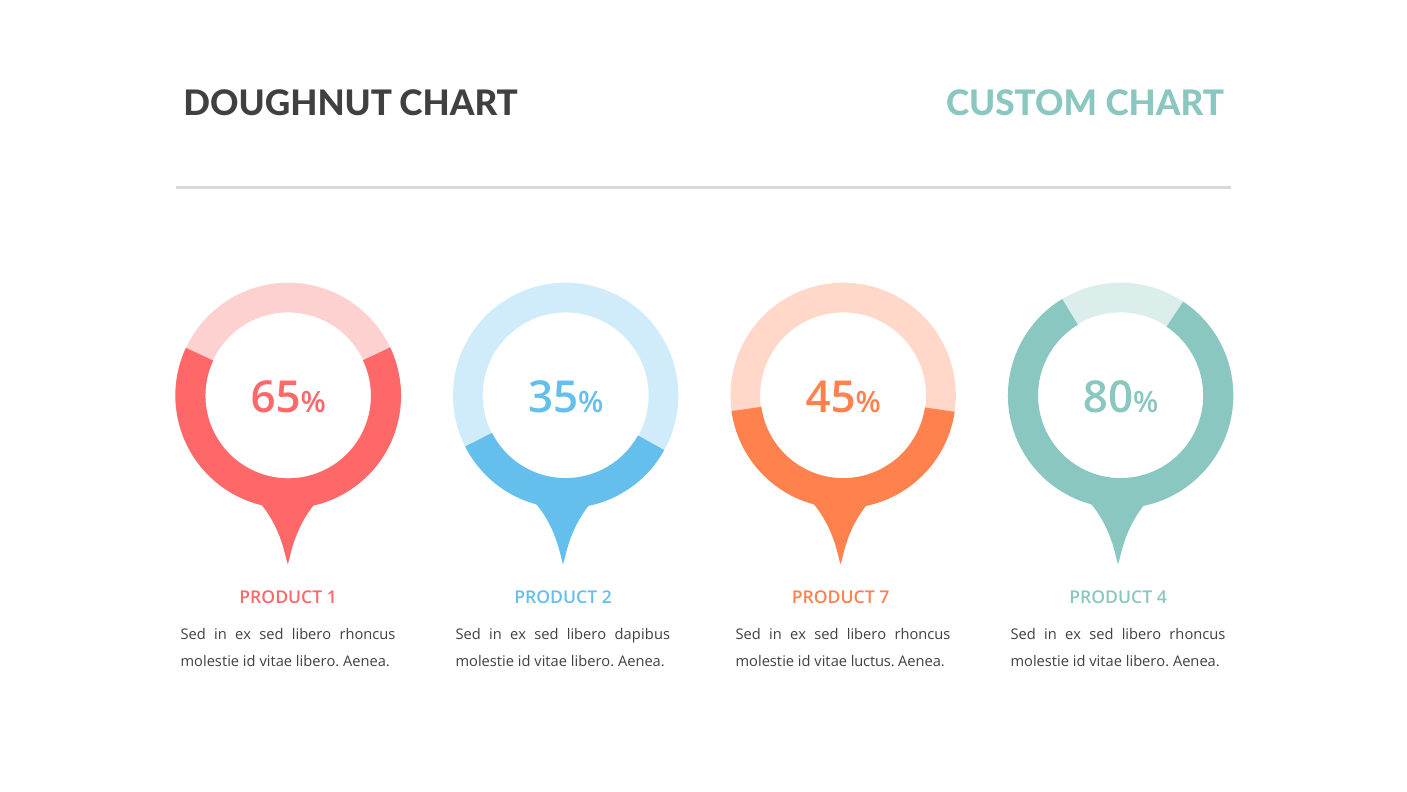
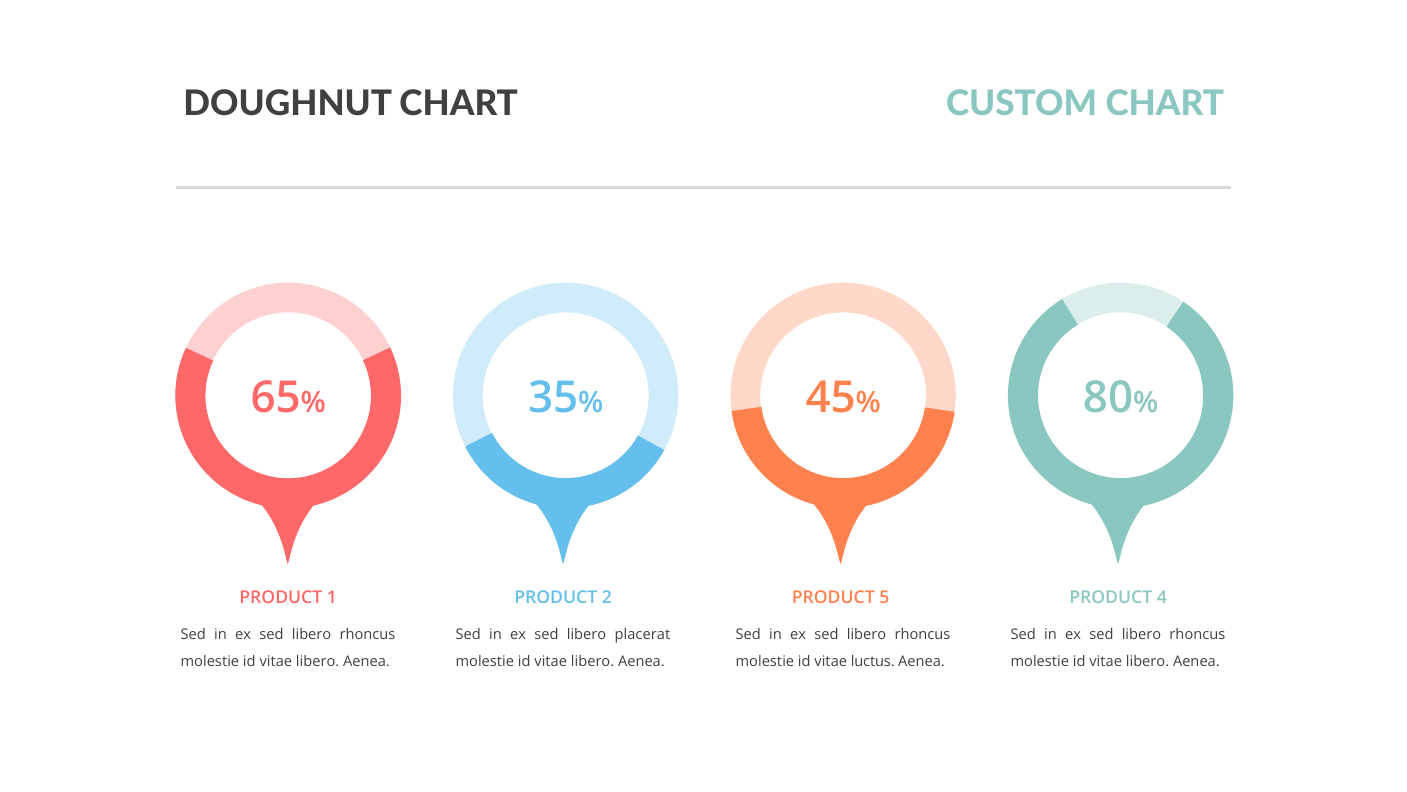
7: 7 -> 5
dapibus: dapibus -> placerat
